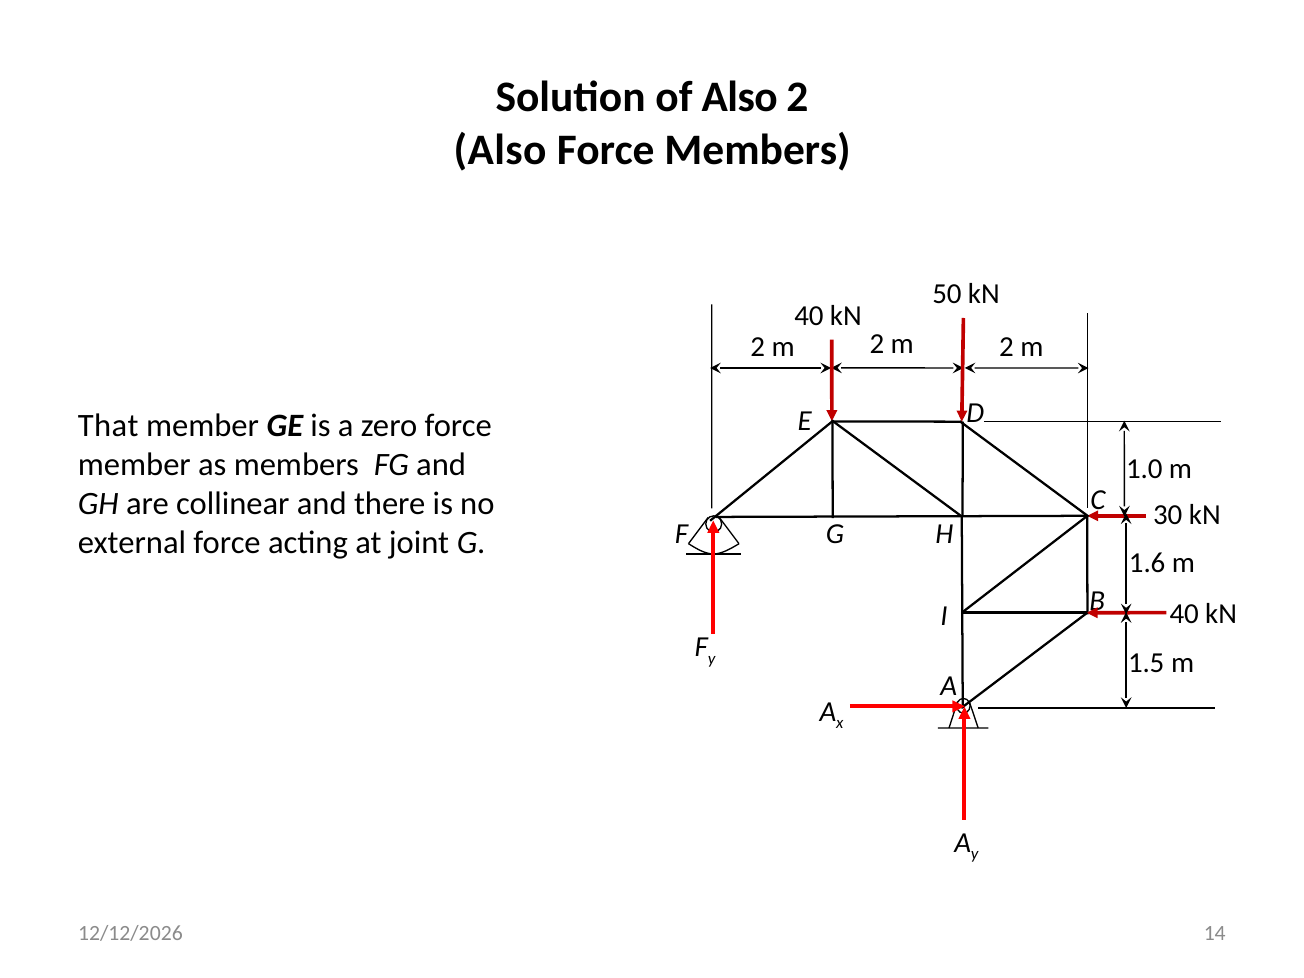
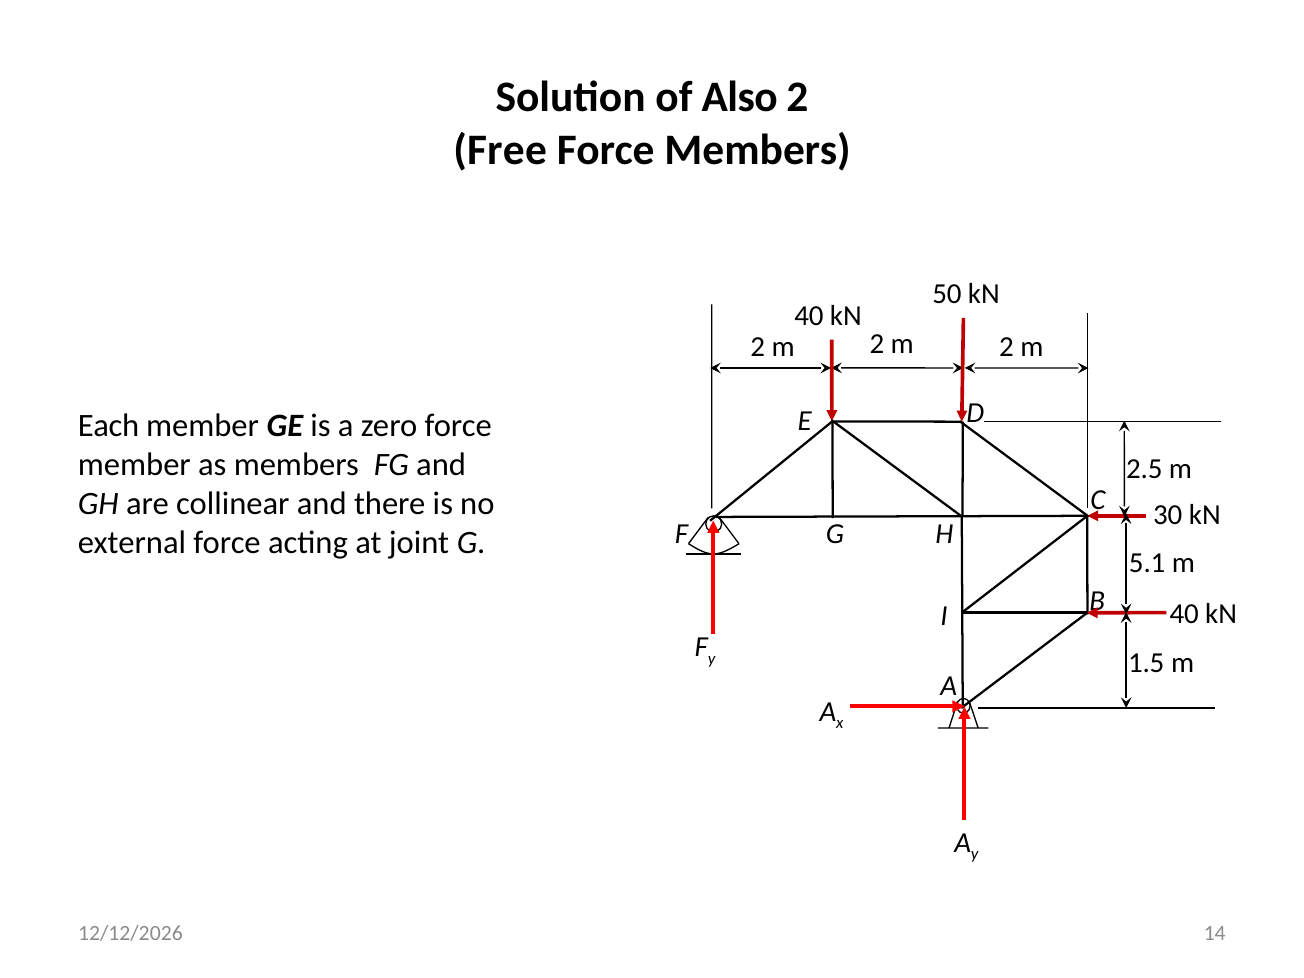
Also at (500, 150): Also -> Free
That: That -> Each
1.0: 1.0 -> 2.5
1.6: 1.6 -> 5.1
